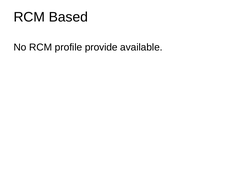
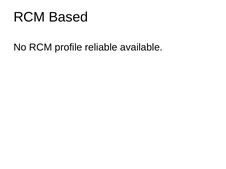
provide: provide -> reliable
